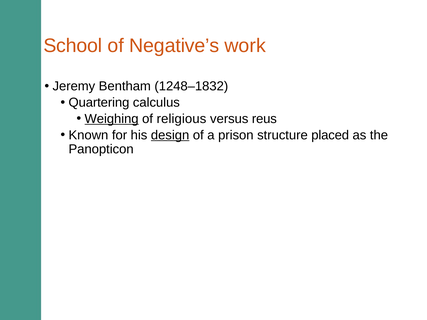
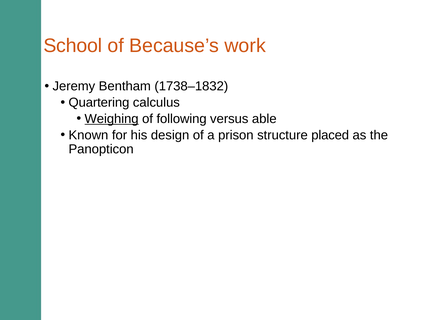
Negative’s: Negative’s -> Because’s
1248–1832: 1248–1832 -> 1738–1832
religious: religious -> following
reus: reus -> able
design underline: present -> none
